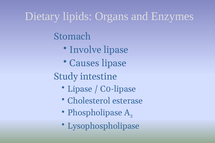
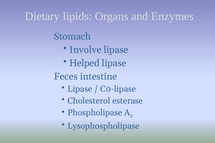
Causes: Causes -> Helped
Study: Study -> Feces
